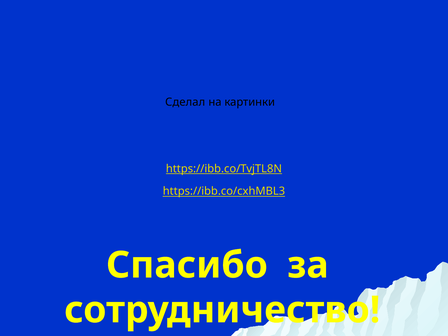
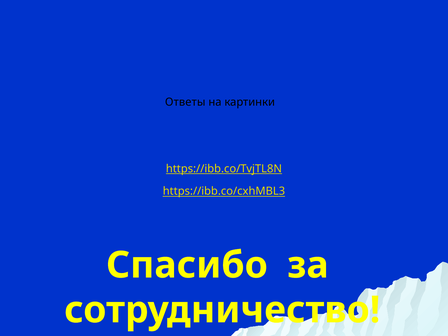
Сделал: Сделал -> Ответы
